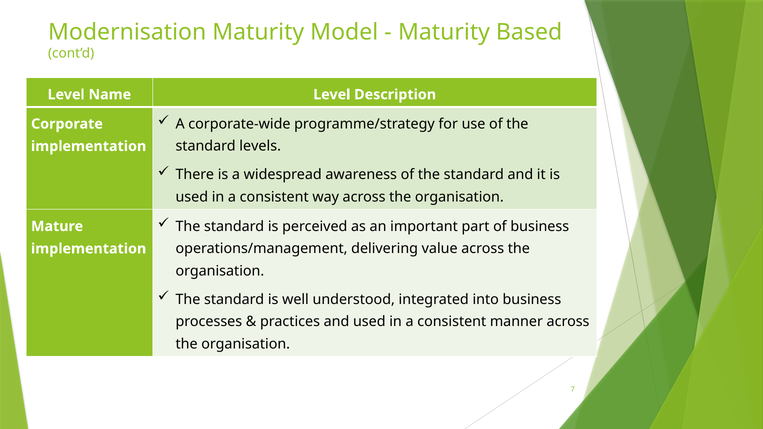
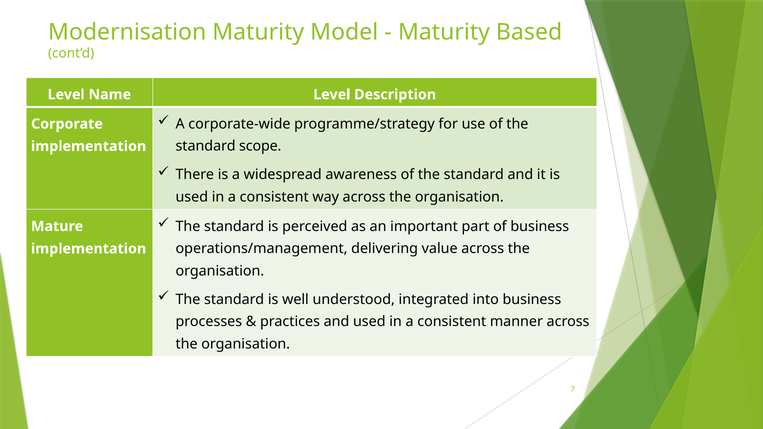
levels: levels -> scope
